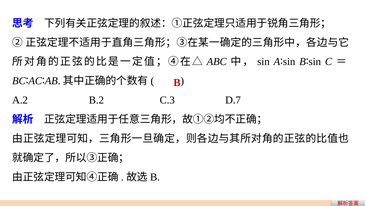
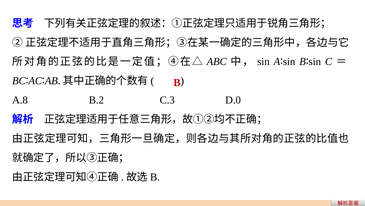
A.2: A.2 -> A.8
D.7: D.7 -> D.0
